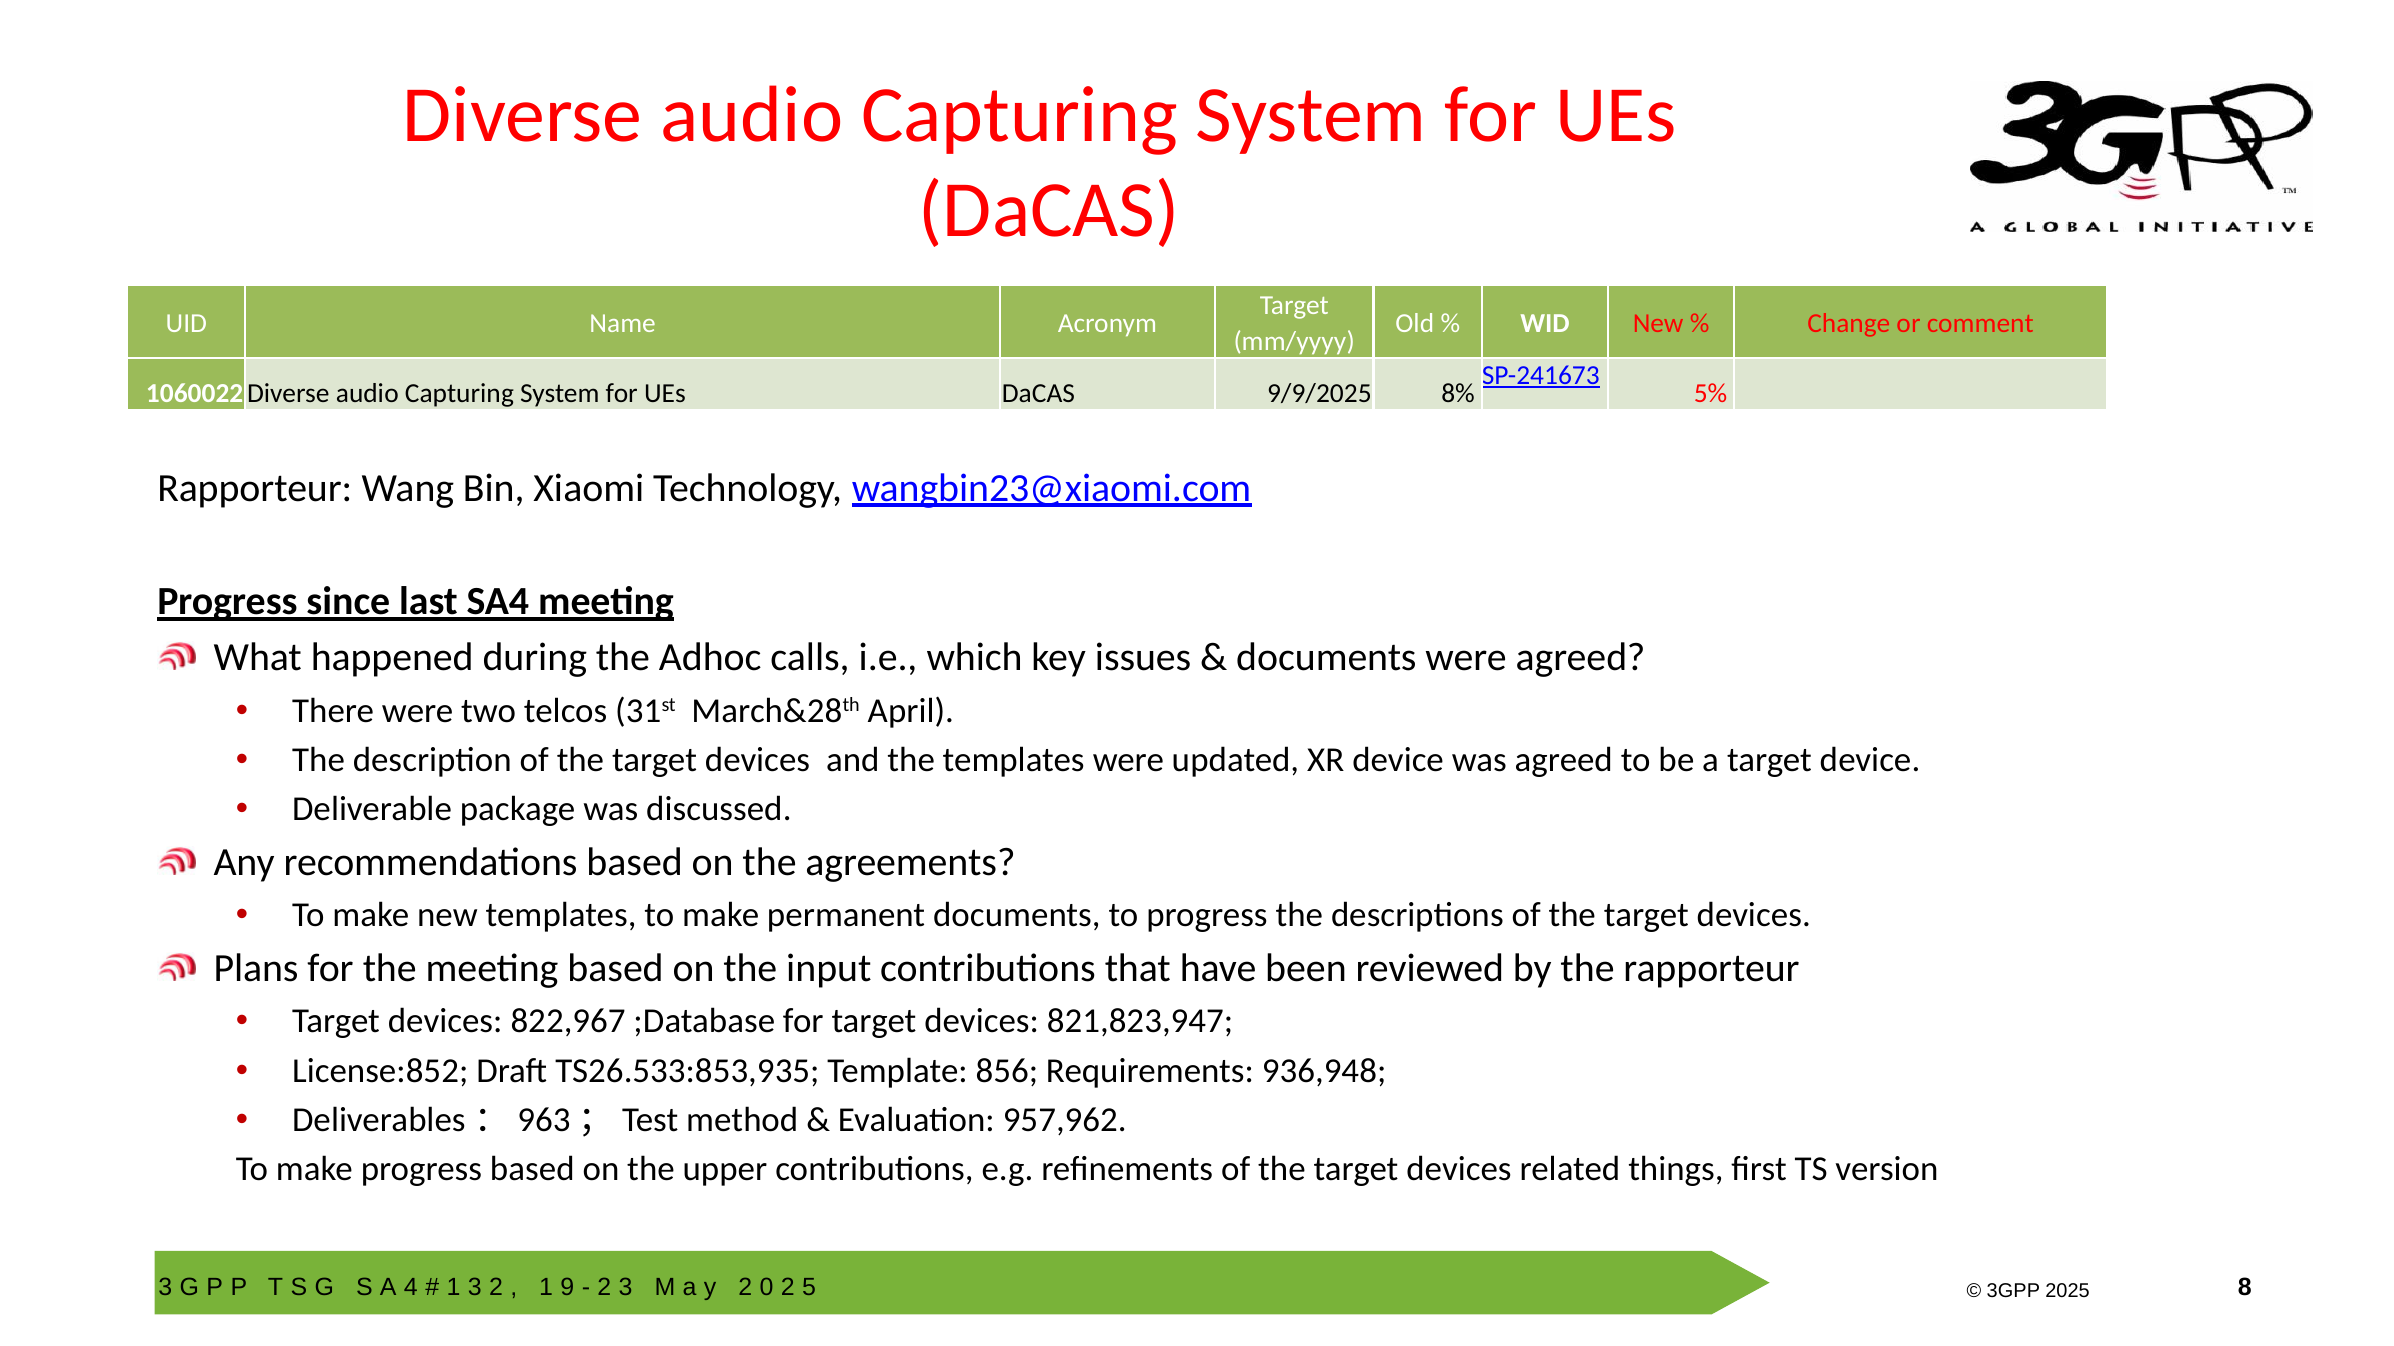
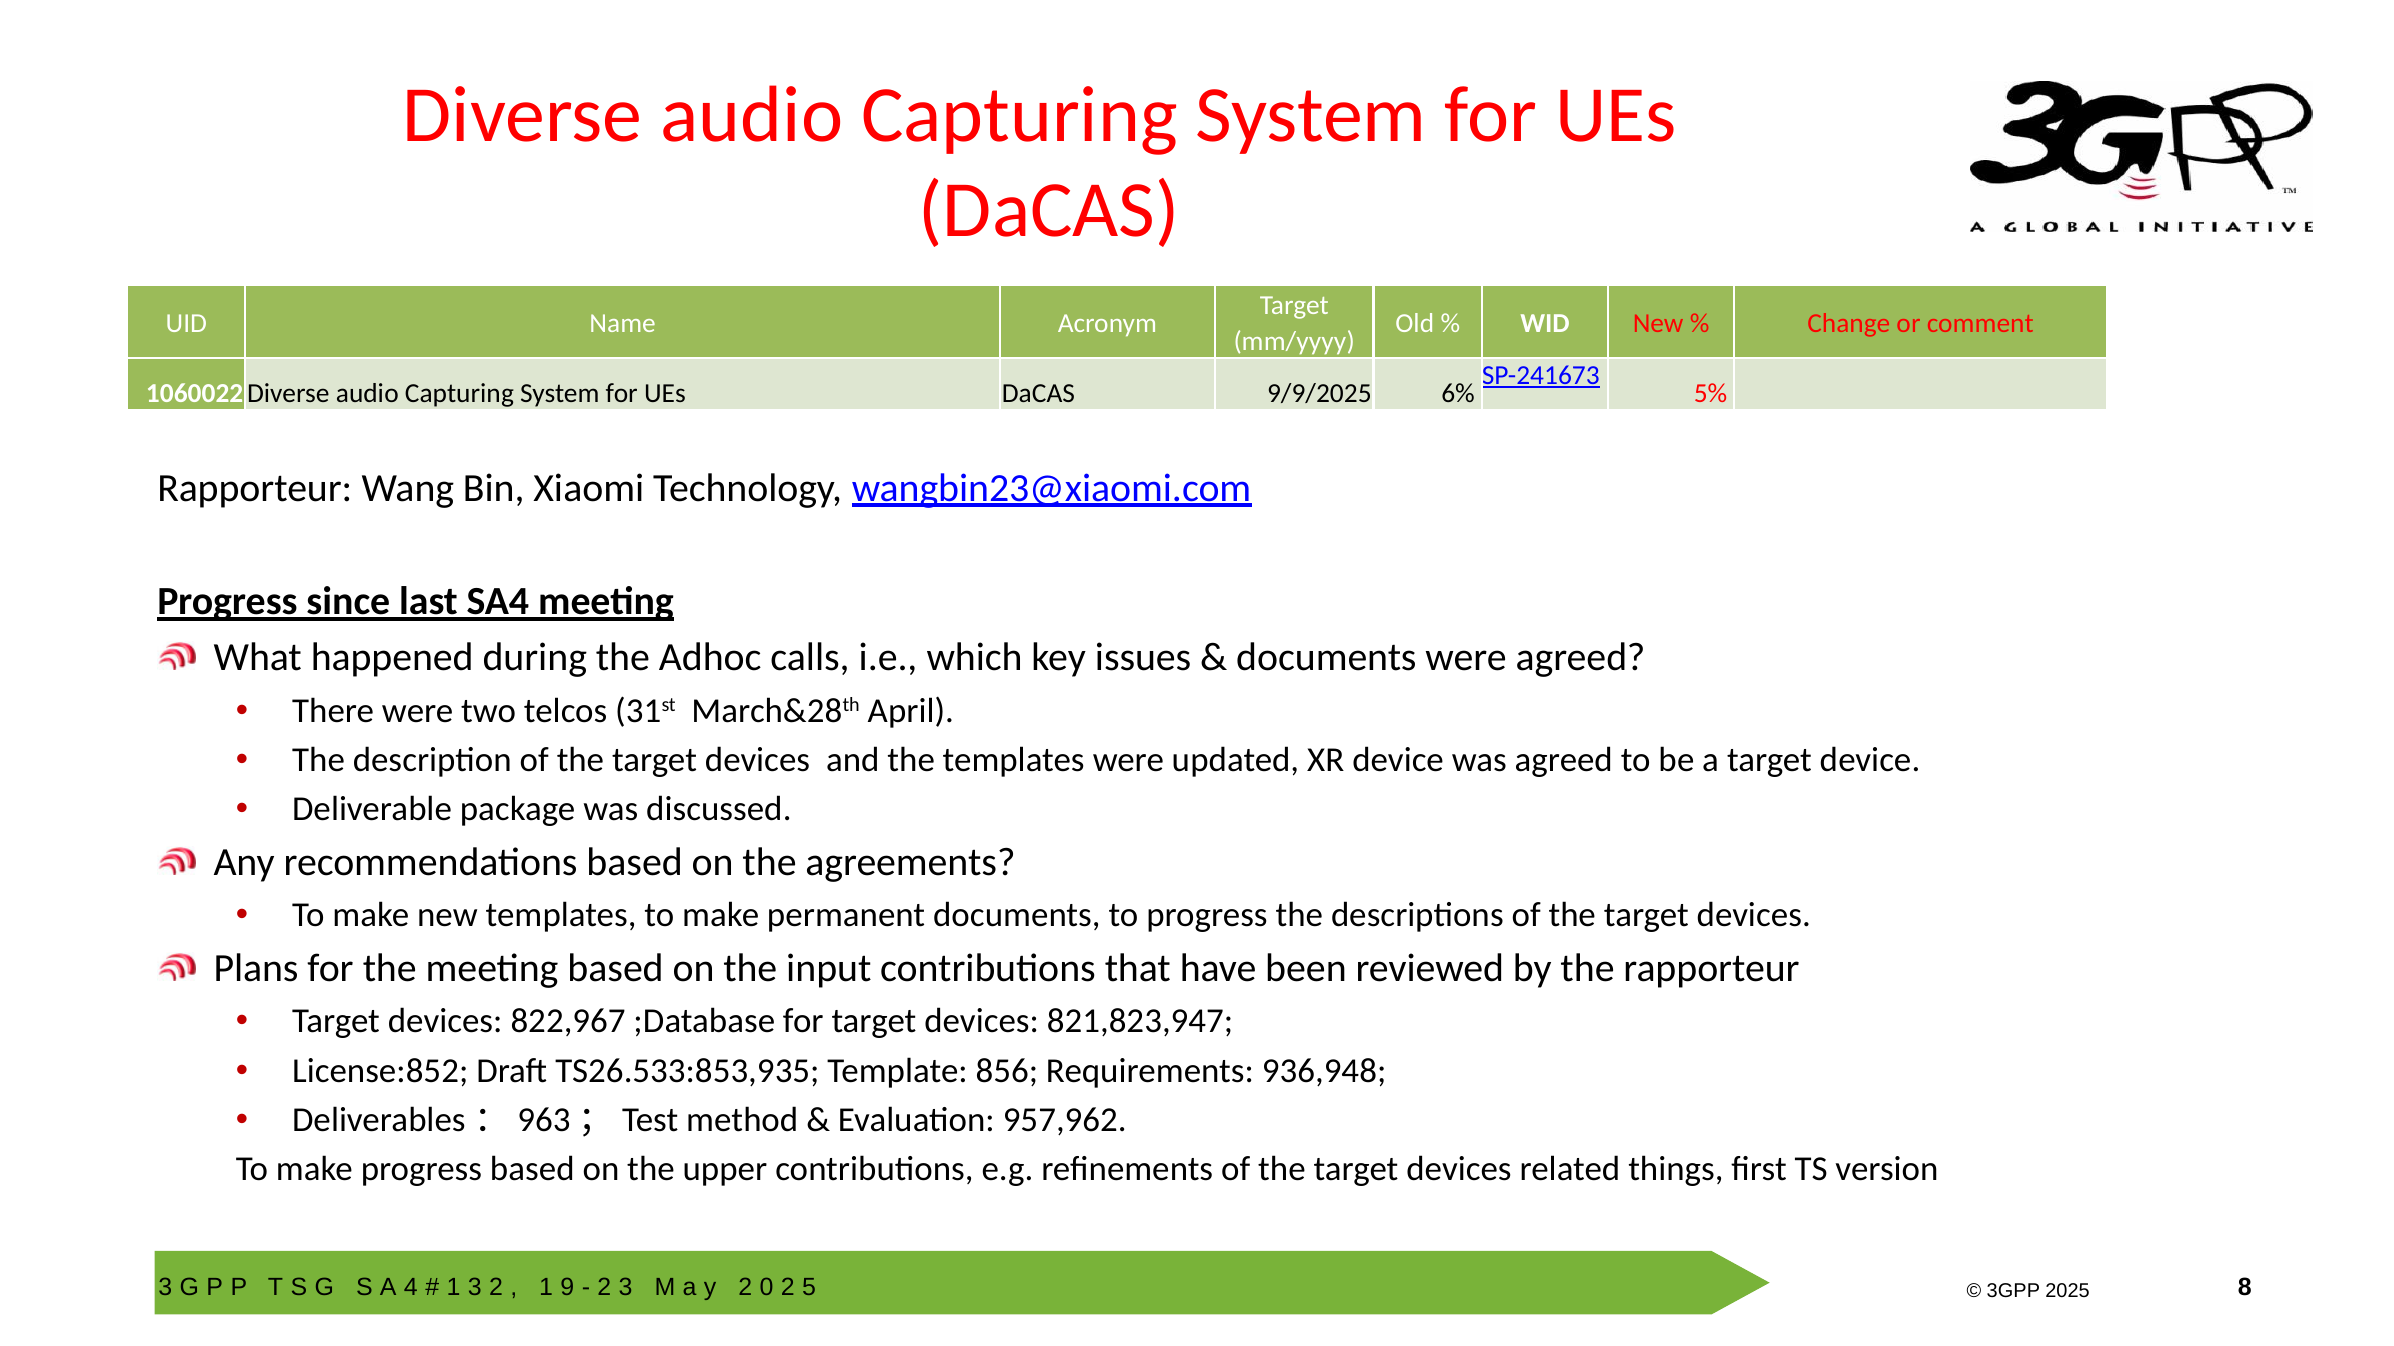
8%: 8% -> 6%
